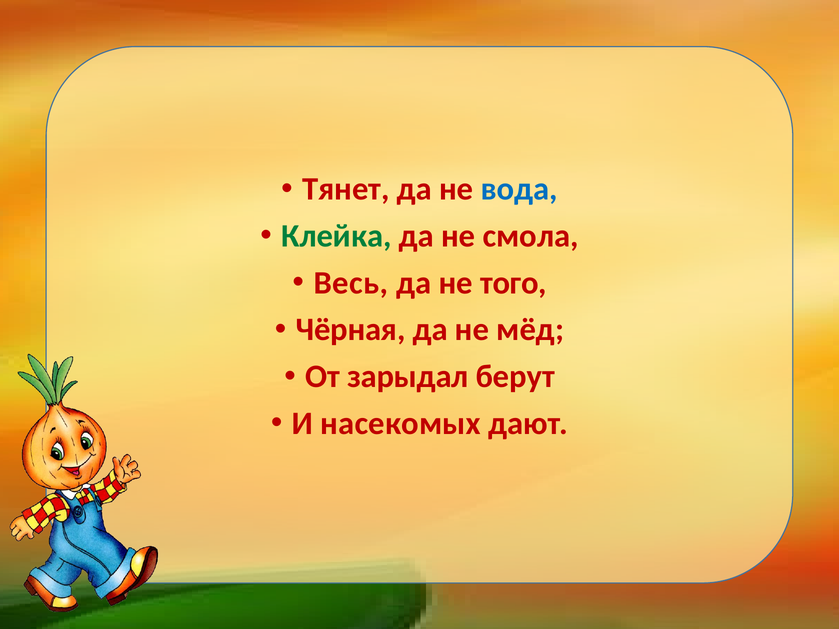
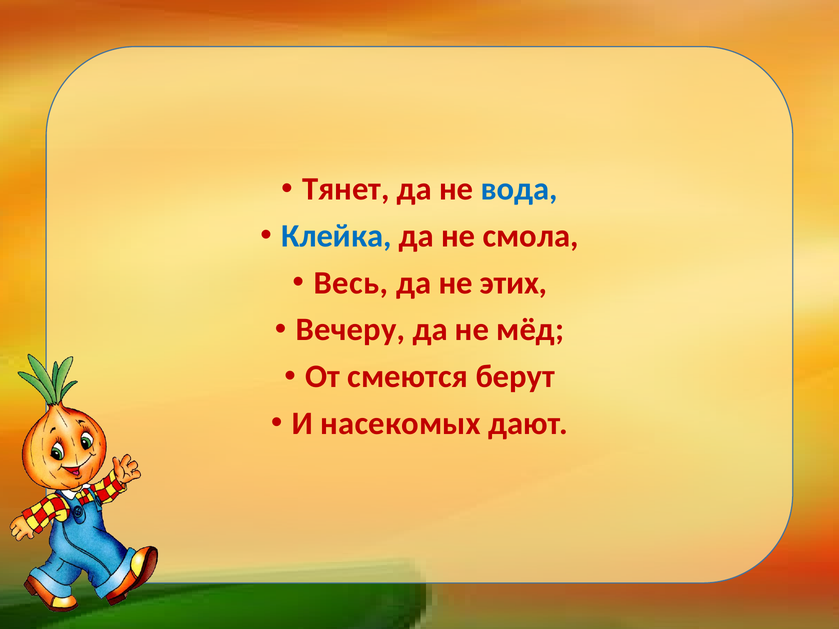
Клейка colour: green -> blue
того: того -> этих
Чёрная: Чёрная -> Вечеру
зарыдал: зарыдал -> смеются
